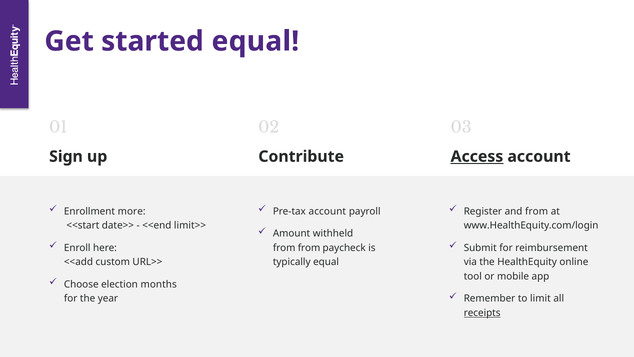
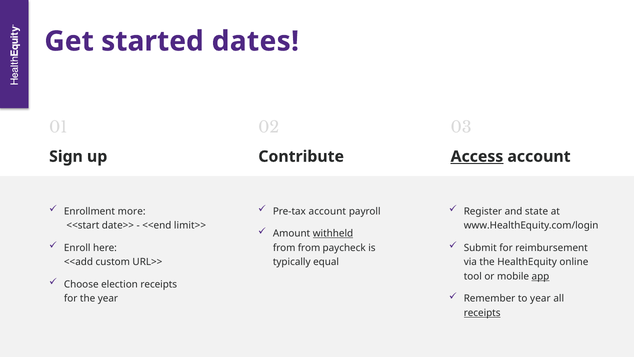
started equal: equal -> dates
and from: from -> state
withheld underline: none -> present
app underline: none -> present
election months: months -> receipts
to limit: limit -> year
